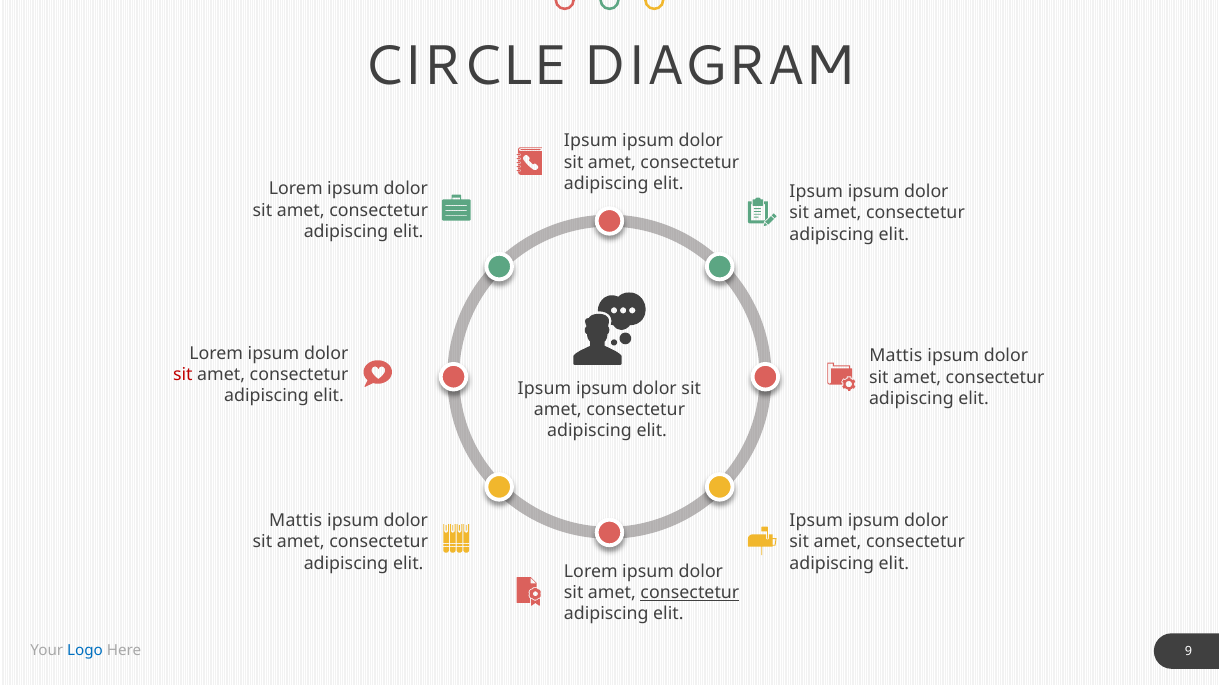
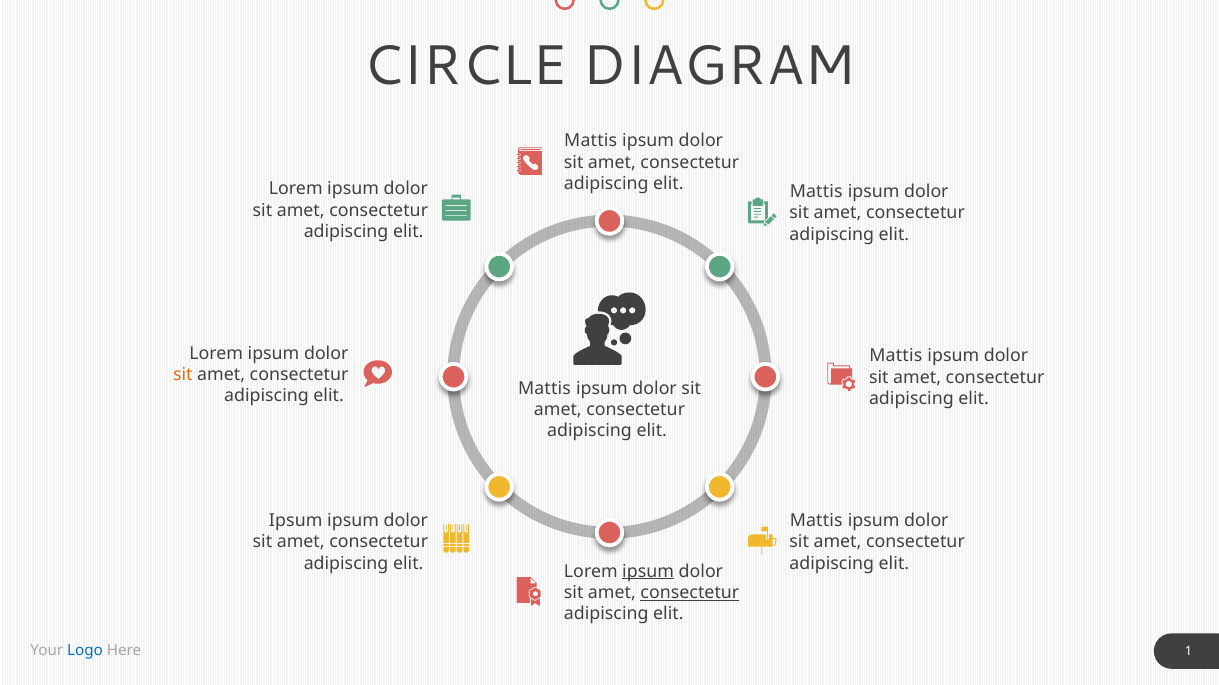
Ipsum at (591, 141): Ipsum -> Mattis
Ipsum at (816, 192): Ipsum -> Mattis
sit at (183, 375) colour: red -> orange
Ipsum at (545, 389): Ipsum -> Mattis
Mattis at (296, 521): Mattis -> Ipsum
Ipsum at (816, 521): Ipsum -> Mattis
ipsum at (648, 572) underline: none -> present
9: 9 -> 1
